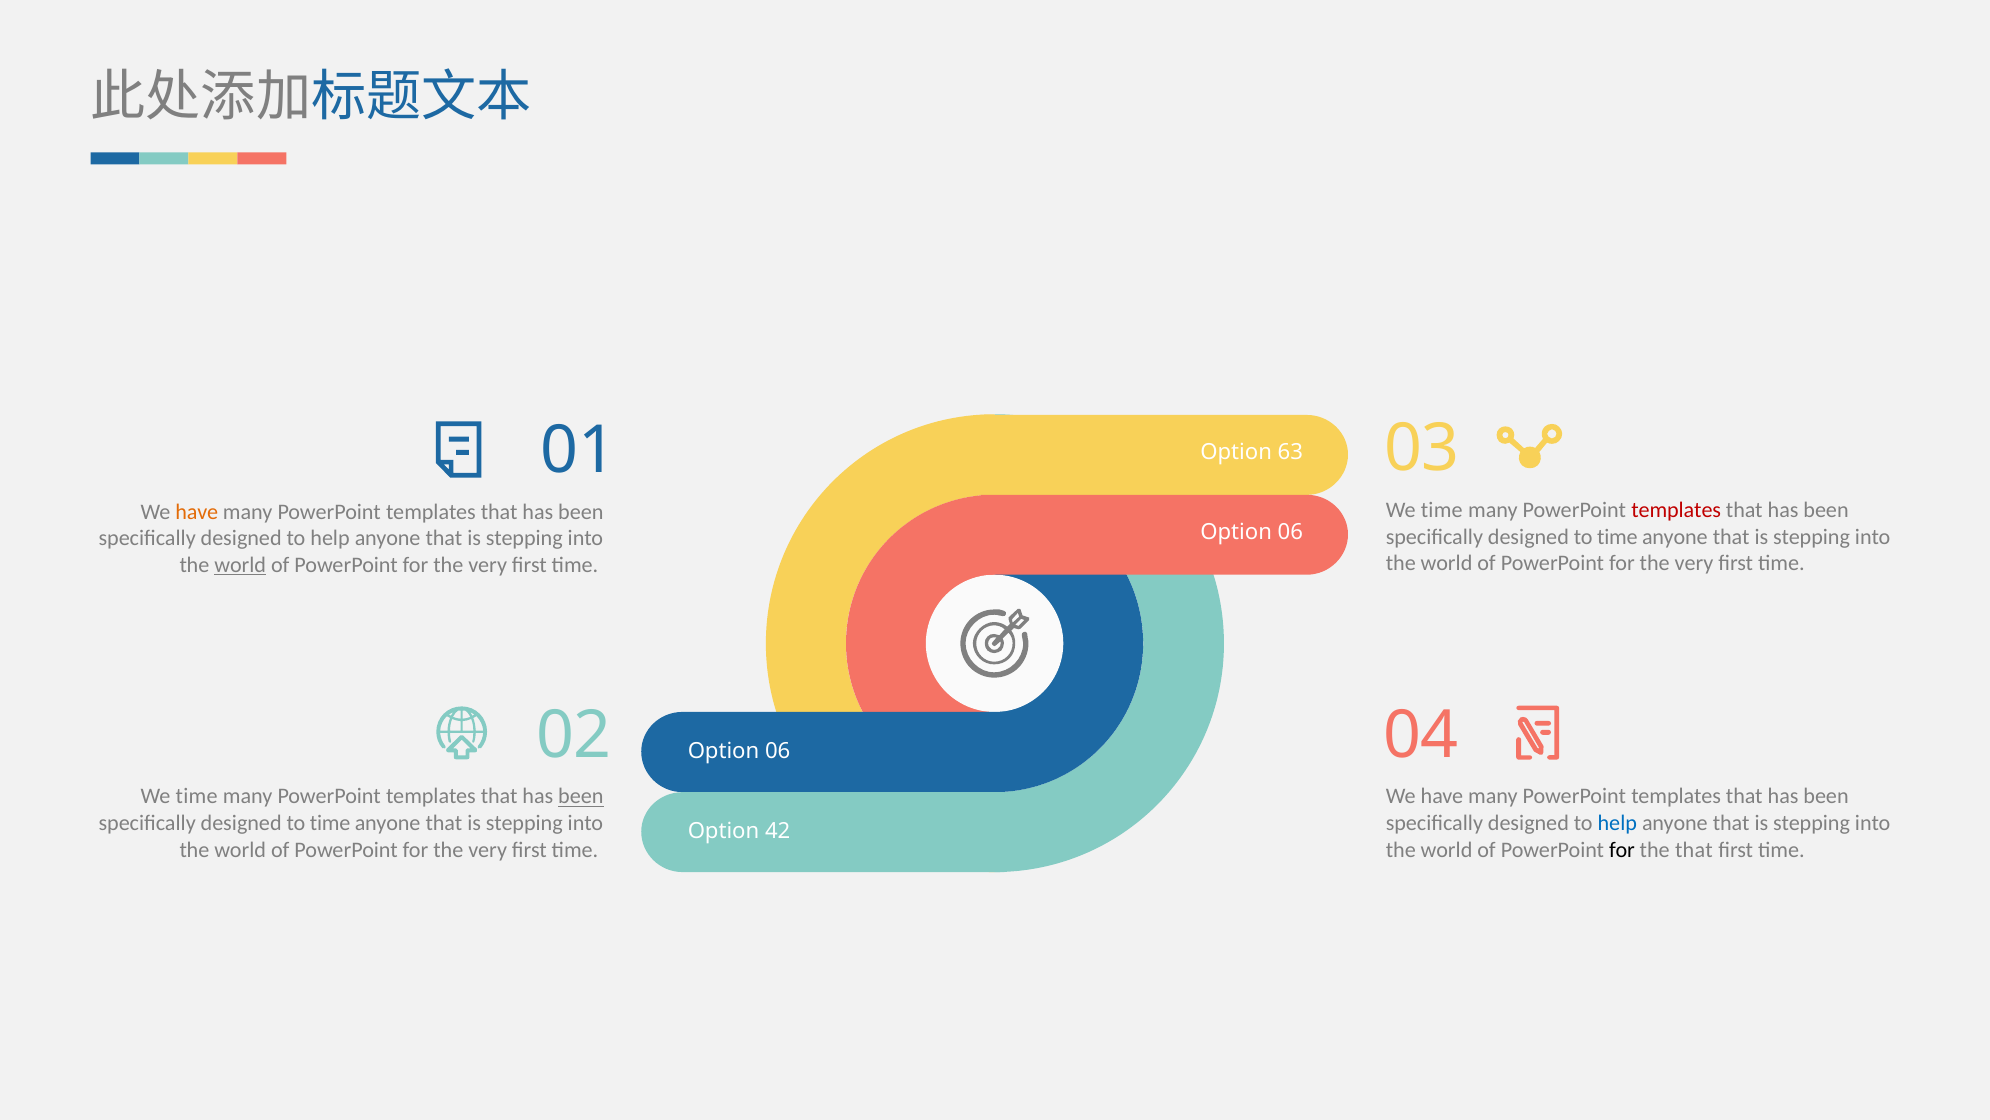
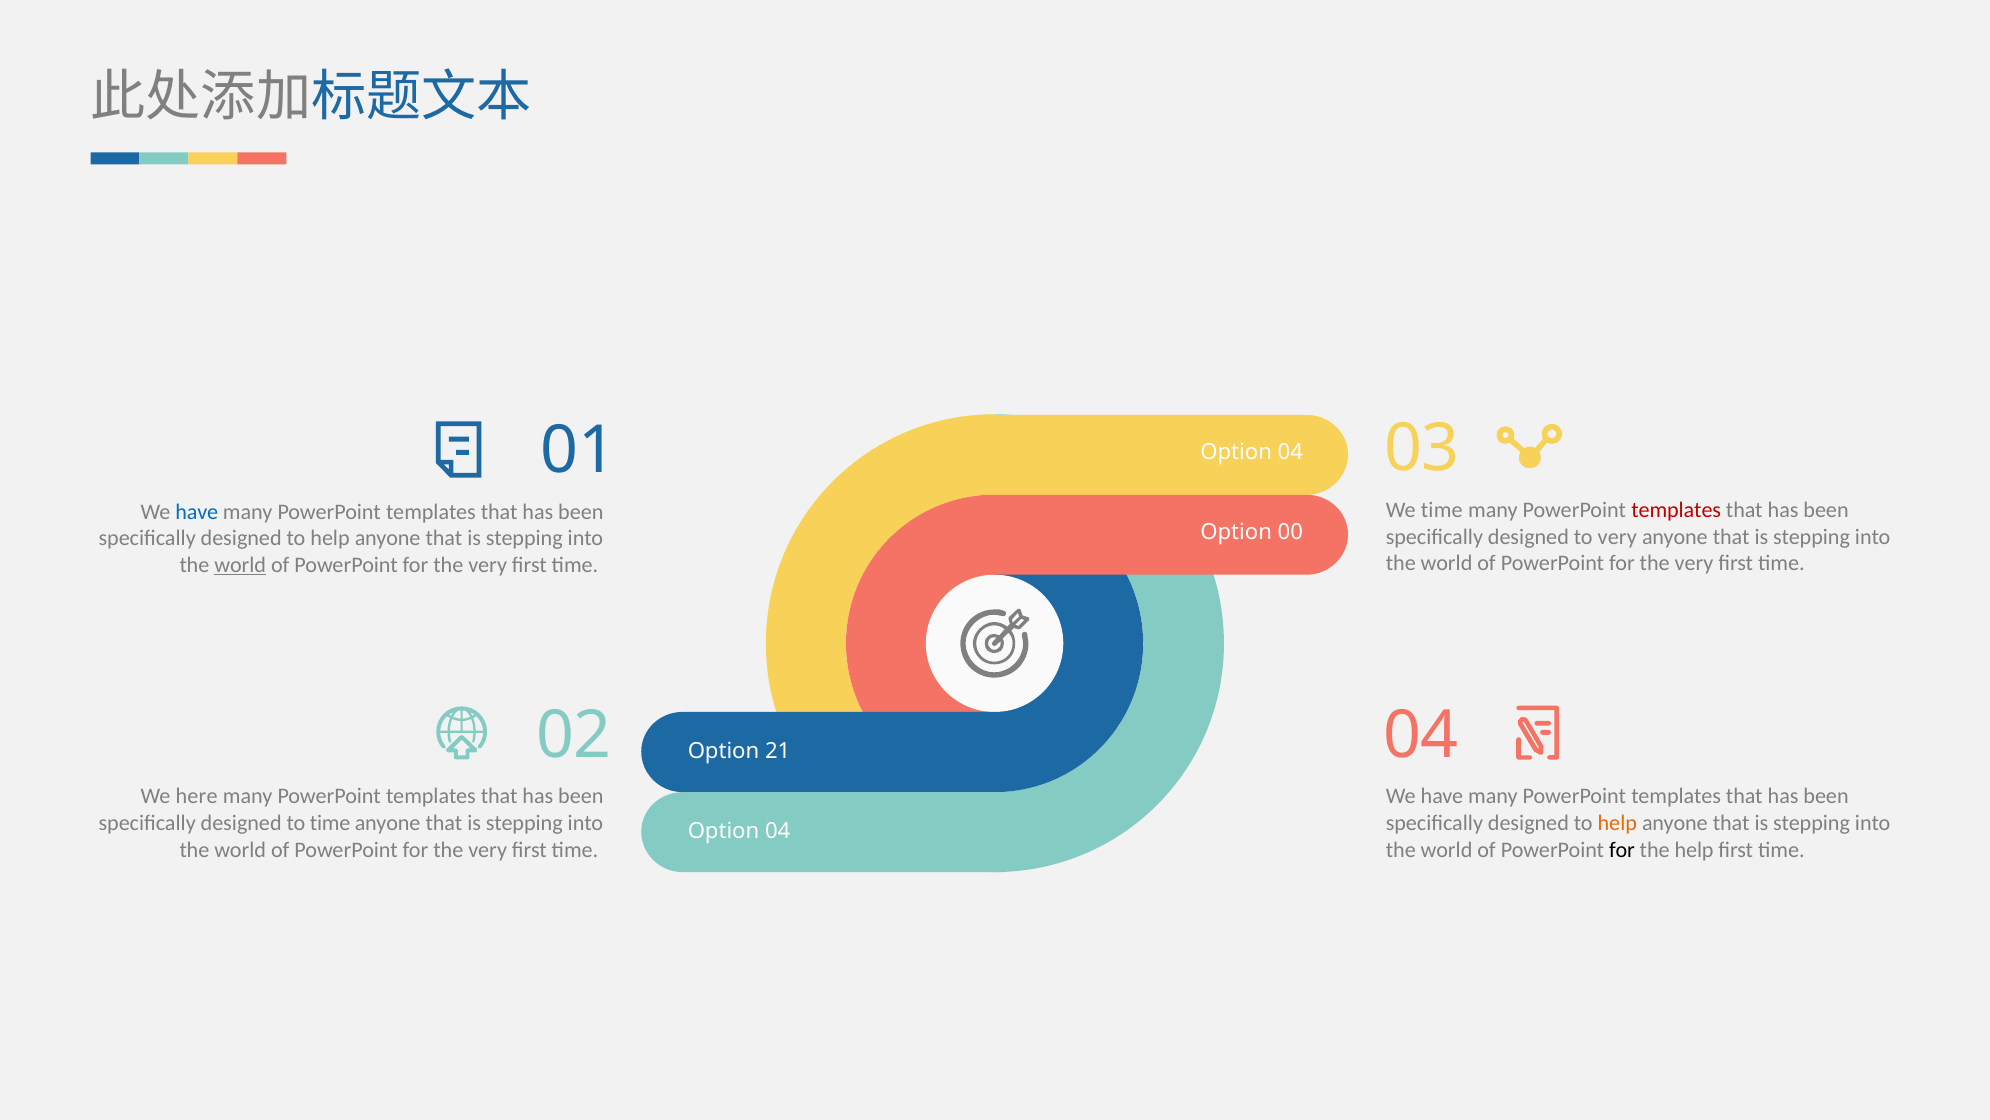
63 at (1290, 452): 63 -> 04
have at (197, 511) colour: orange -> blue
06 at (1290, 532): 06 -> 00
time at (1617, 537): time -> very
06 at (778, 751): 06 -> 21
time at (197, 796): time -> here
been at (581, 796) underline: present -> none
help at (1617, 823) colour: blue -> orange
42 at (778, 830): 42 -> 04
the that: that -> help
